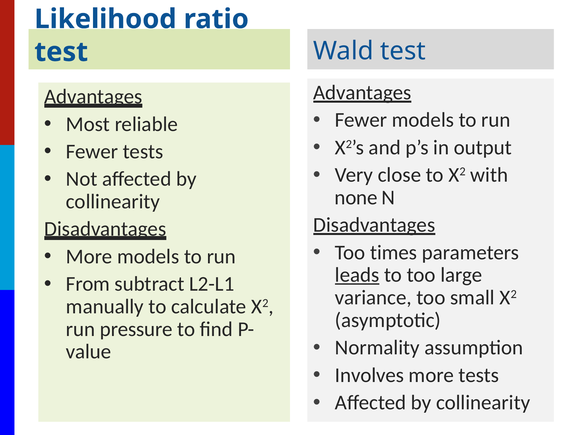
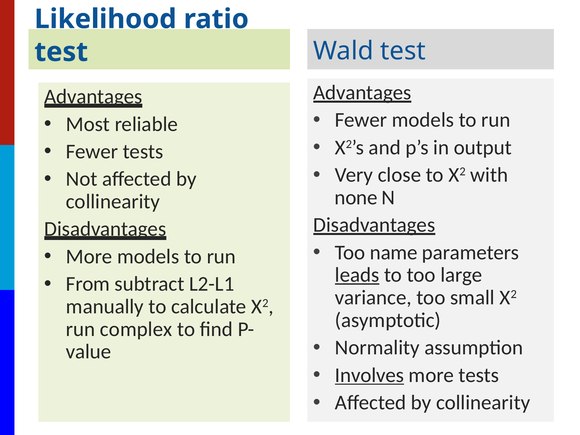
times: times -> name
pressure: pressure -> complex
Involves underline: none -> present
